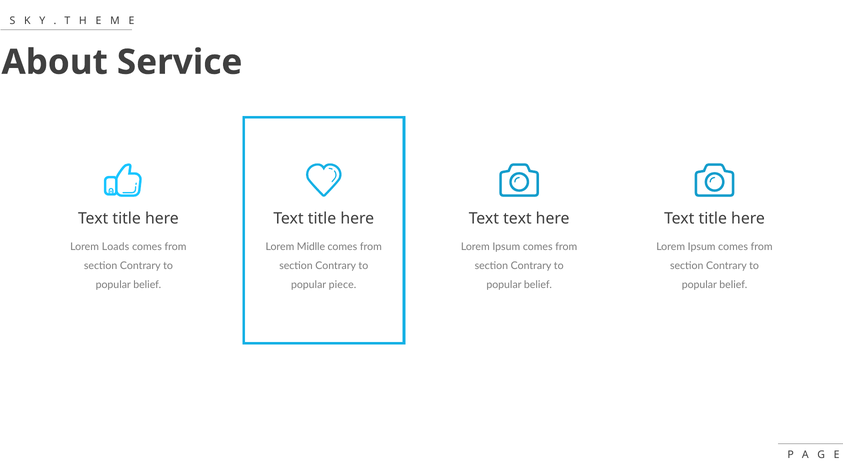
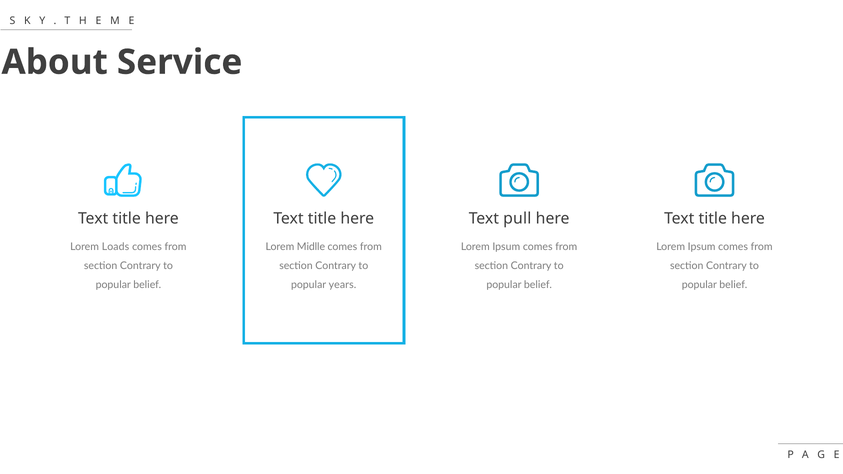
Text text: text -> pull
piece: piece -> years
